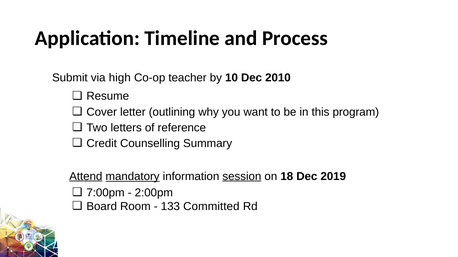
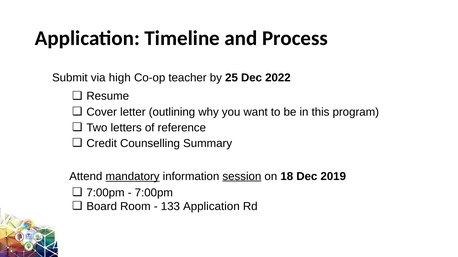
10: 10 -> 25
2010: 2010 -> 2022
Attend underline: present -> none
2:00pm at (154, 193): 2:00pm -> 7:00pm
133 Committed: Committed -> Application
